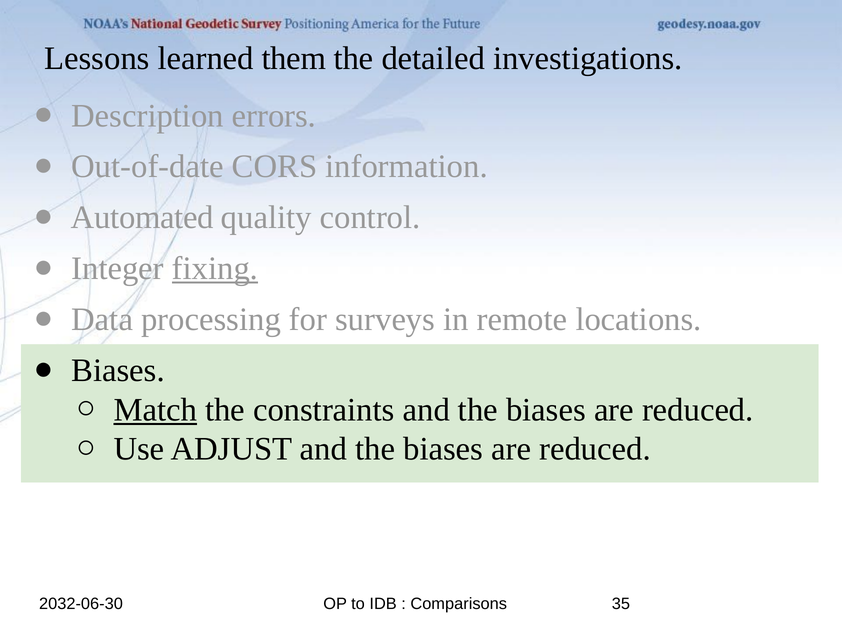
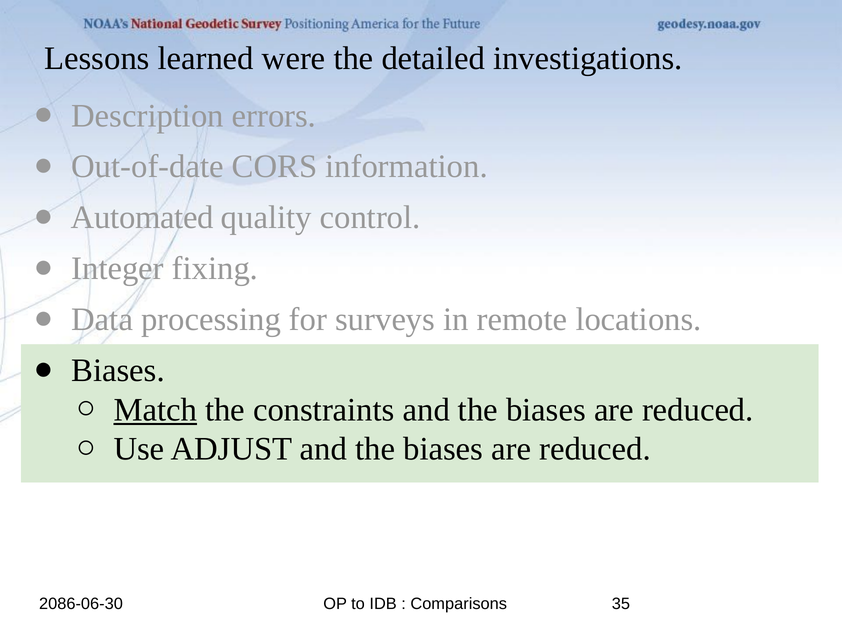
them: them -> were
fixing underline: present -> none
2032-06-30: 2032-06-30 -> 2086-06-30
